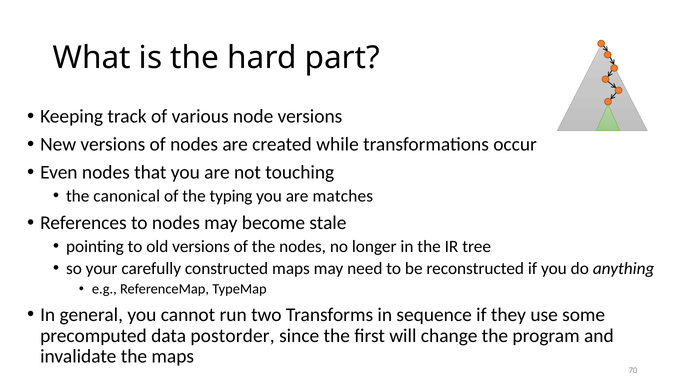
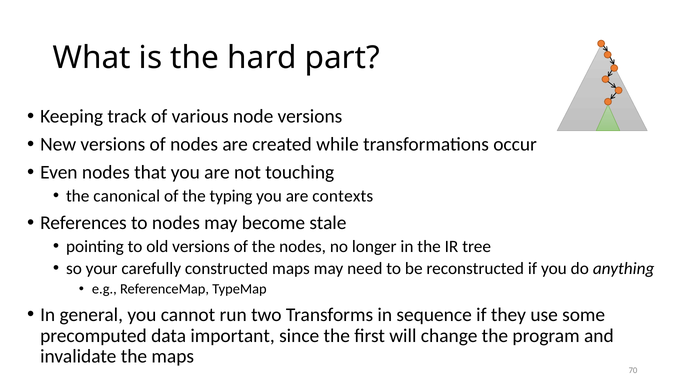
matches: matches -> contexts
postorder: postorder -> important
